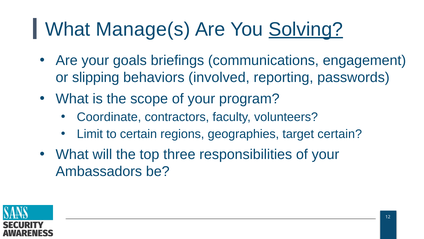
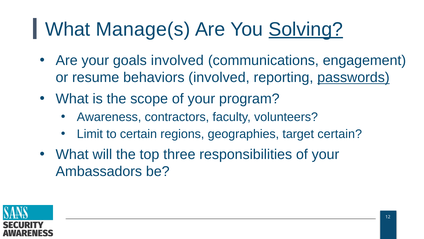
goals briefings: briefings -> involved
slipping: slipping -> resume
passwords underline: none -> present
Coordinate: Coordinate -> Awareness
